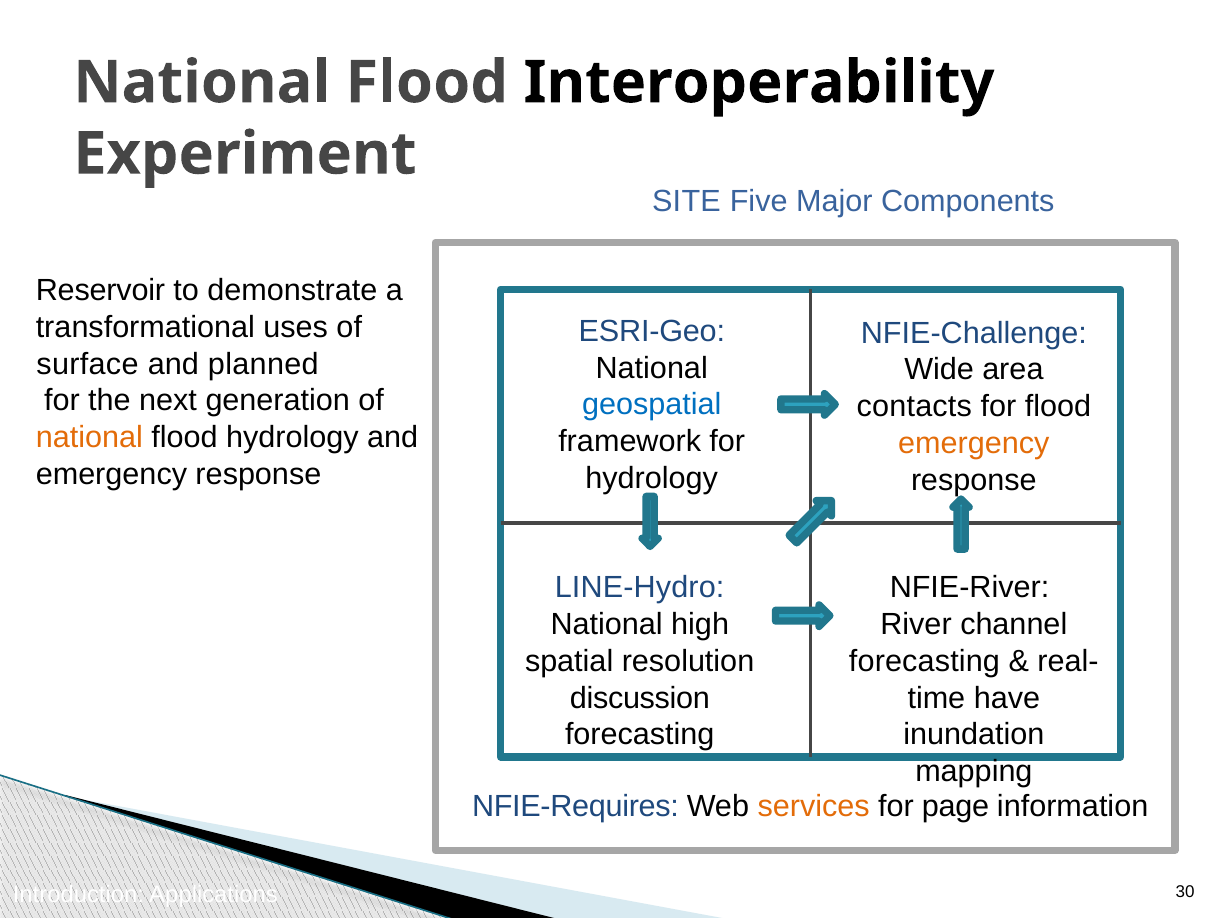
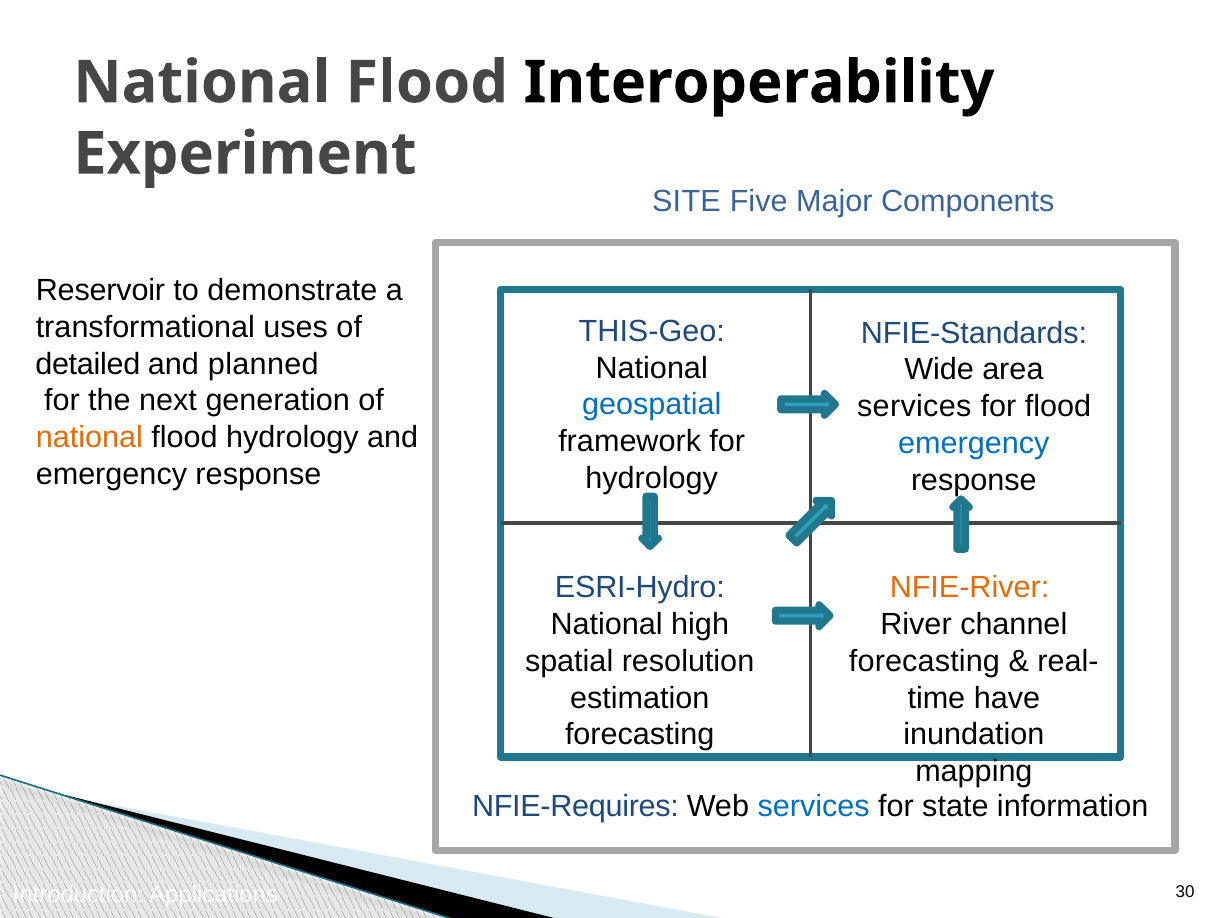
ESRI-Geo: ESRI-Geo -> THIS-Geo
NFIE-Challenge: NFIE-Challenge -> NFIE-Standards
surface: surface -> detailed
contacts at (914, 407): contacts -> services
emergency at (974, 443) colour: orange -> blue
LINE-Hydro: LINE-Hydro -> ESRI-Hydro
NFIE-River colour: black -> orange
discussion: discussion -> estimation
services at (814, 807) colour: orange -> blue
page: page -> state
